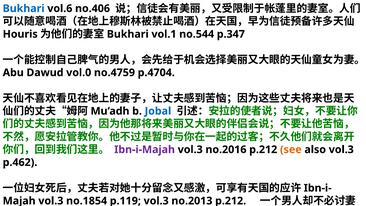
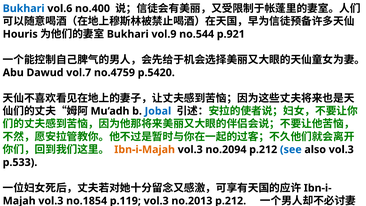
no.406: no.406 -> no.400
vol.1: vol.1 -> vol.9
p.347: p.347 -> p.921
vol.0: vol.0 -> vol.7
p.4704: p.4704 -> p.5420
Ibn-i-Majah colour: purple -> orange
no.2016: no.2016 -> no.2094
see colour: orange -> blue
p.462: p.462 -> p.533
